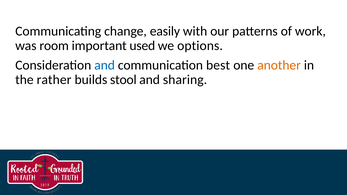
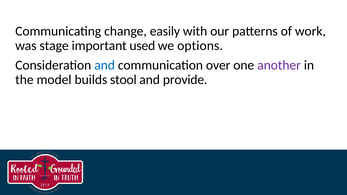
room: room -> stage
best: best -> over
another colour: orange -> purple
rather: rather -> model
sharing: sharing -> provide
